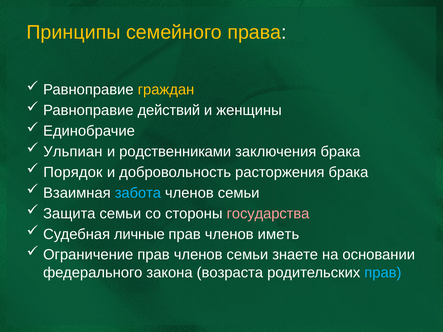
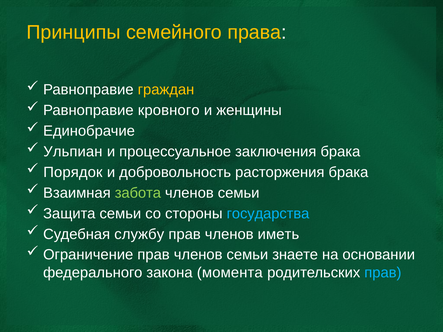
действий: действий -> кровного
родственниками: родственниками -> процессуальное
забота colour: light blue -> light green
государства colour: pink -> light blue
личные: личные -> службу
возраста: возраста -> момента
